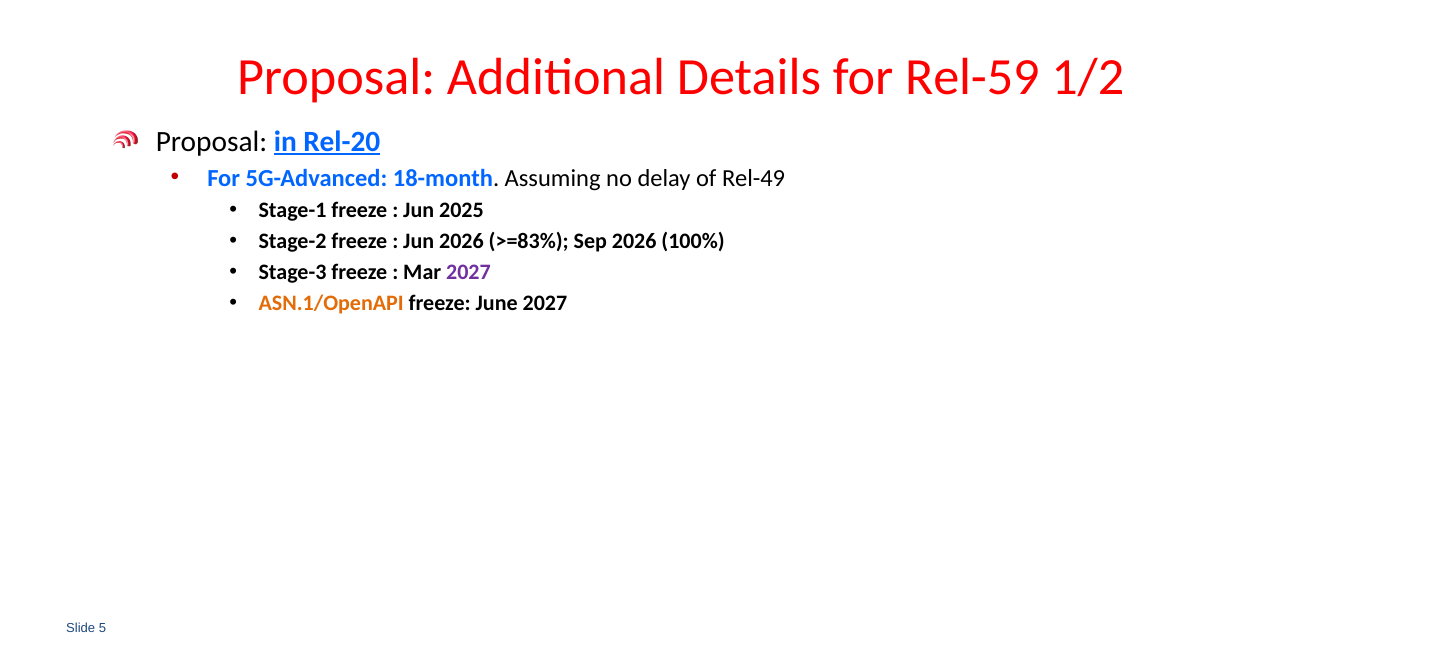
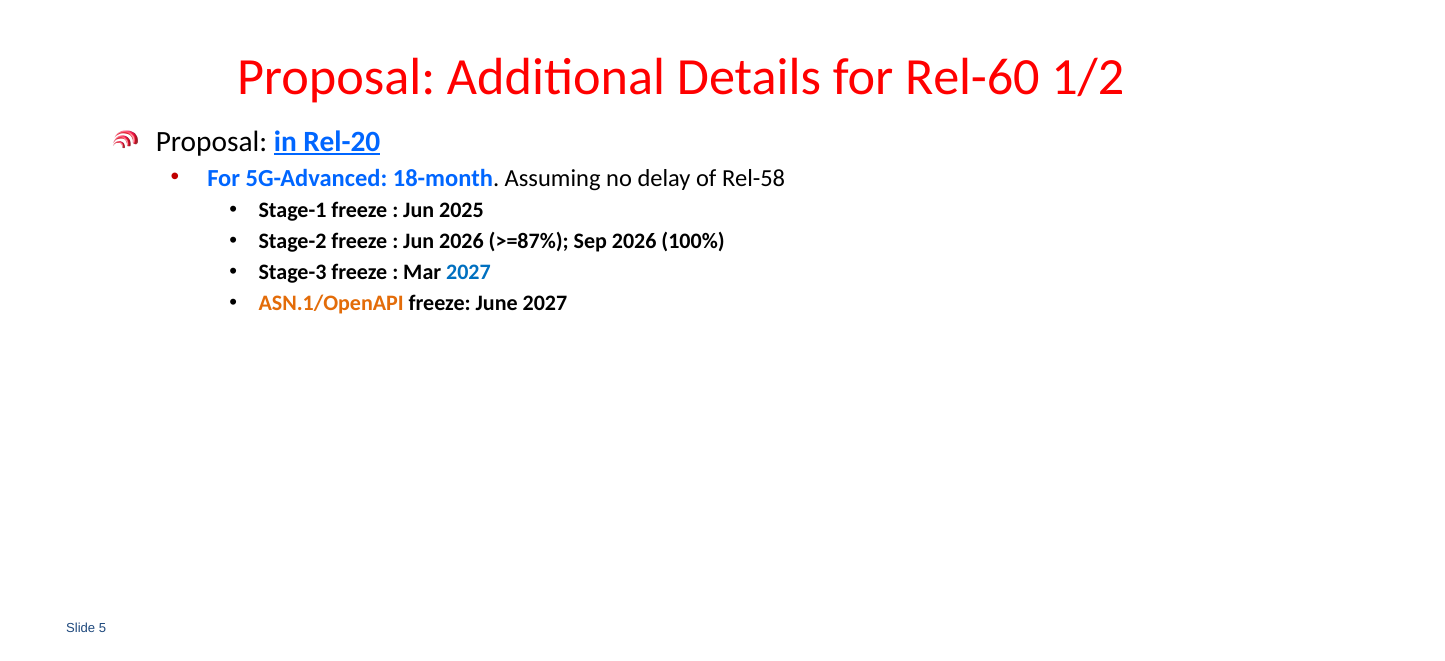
Rel-59: Rel-59 -> Rel-60
Rel-49: Rel-49 -> Rel-58
>=83%: >=83% -> >=87%
2027 at (468, 272) colour: purple -> blue
